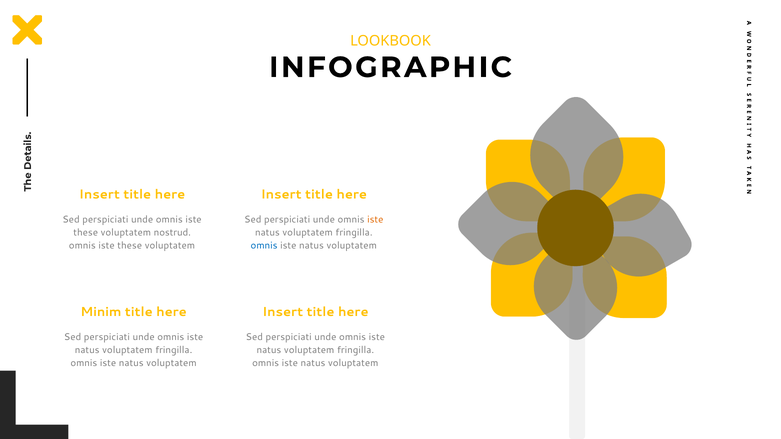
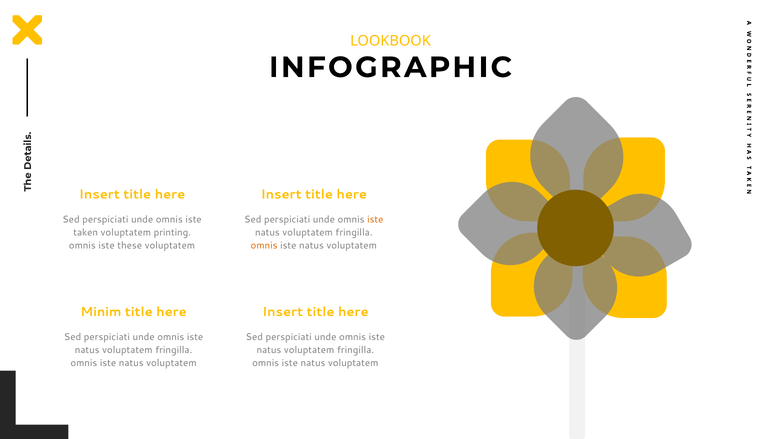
these at (86, 233): these -> taken
nostrud: nostrud -> printing
omnis at (264, 246) colour: blue -> orange
